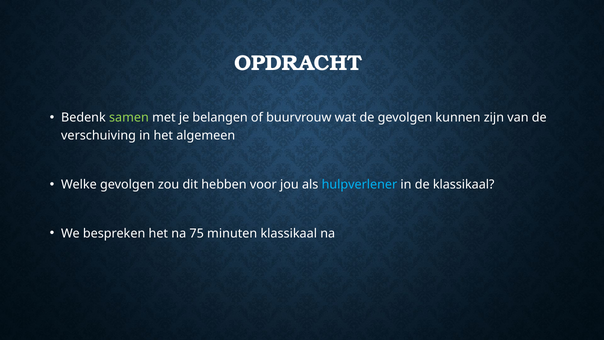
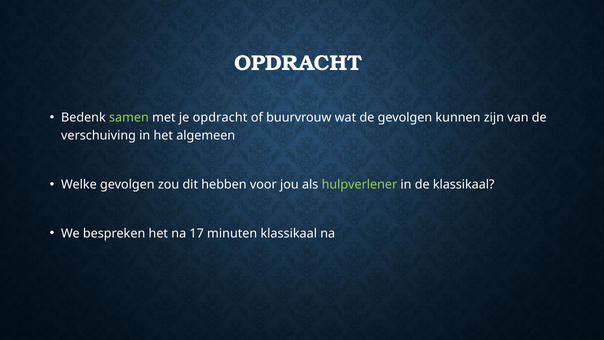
je belangen: belangen -> opdracht
hulpverlener colour: light blue -> light green
75: 75 -> 17
